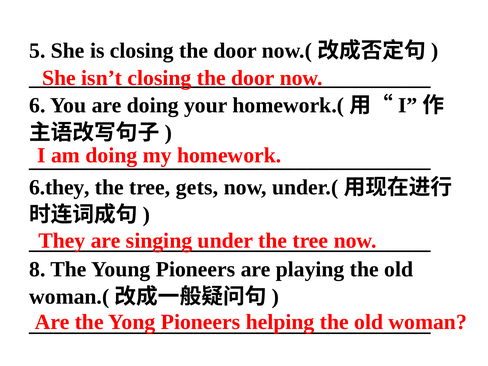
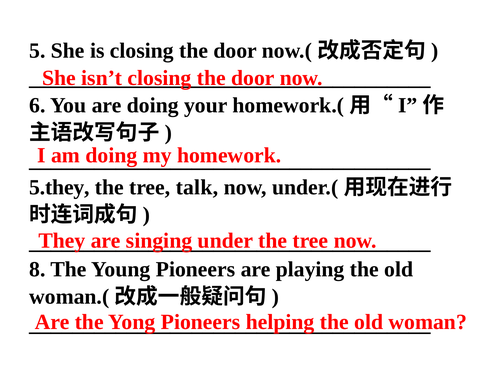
6.they: 6.they -> 5.they
gets: gets -> talk
